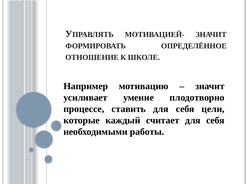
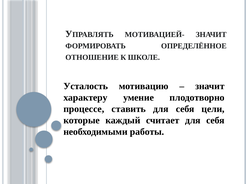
Например: Например -> Усталость
усиливает: усиливает -> характеру
